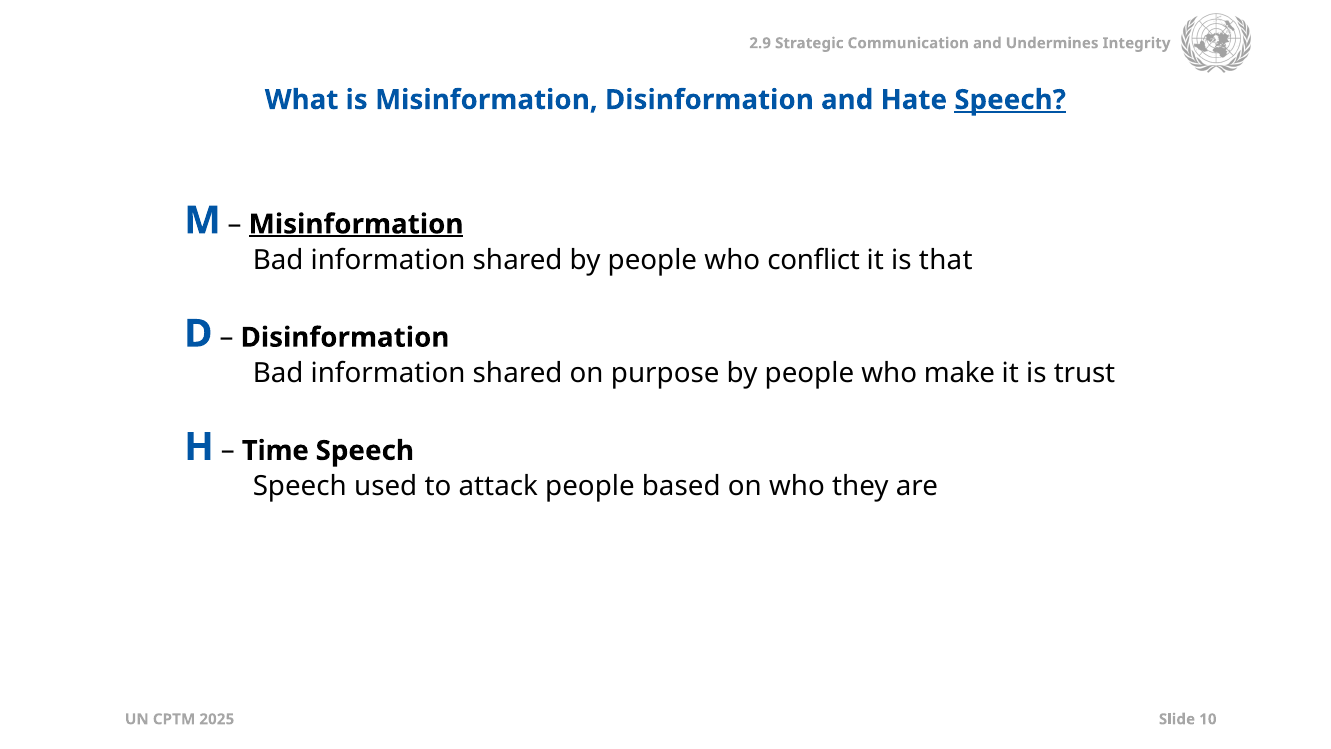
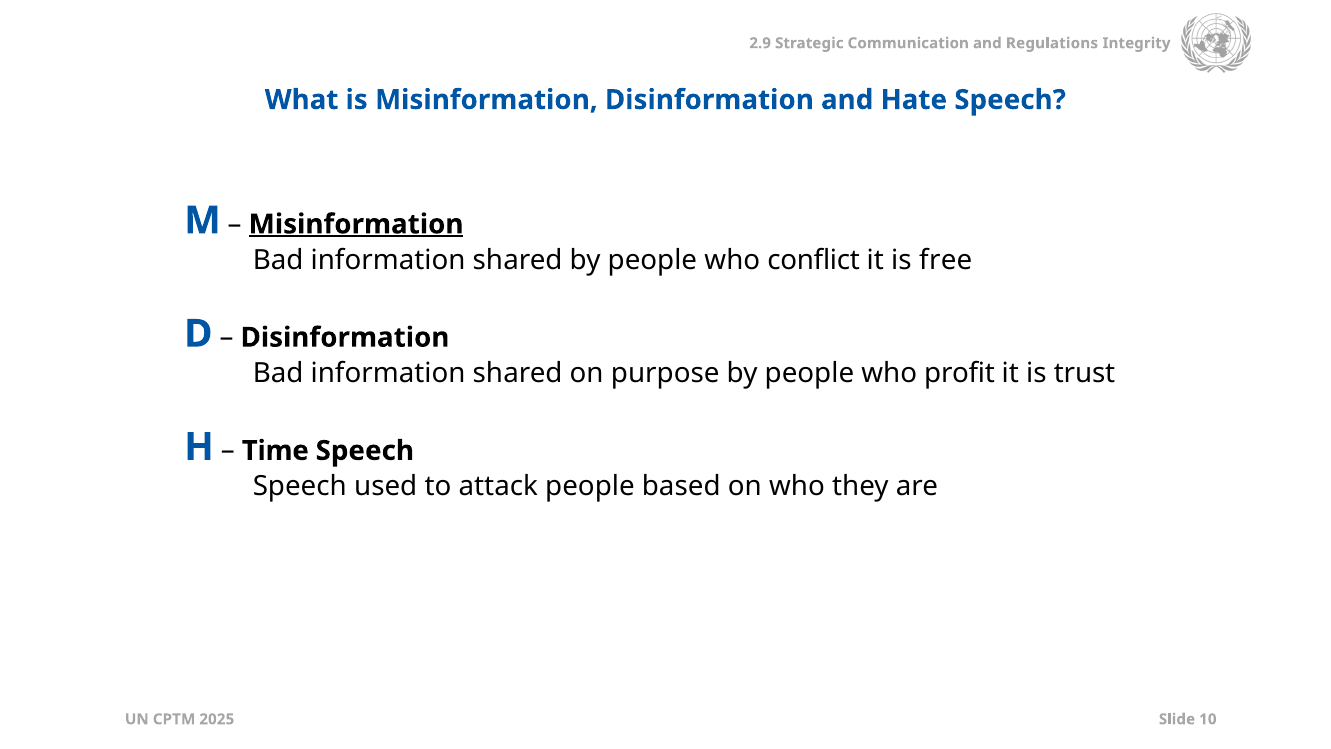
Undermines: Undermines -> Regulations
Speech at (1010, 100) underline: present -> none
that: that -> free
make: make -> profit
